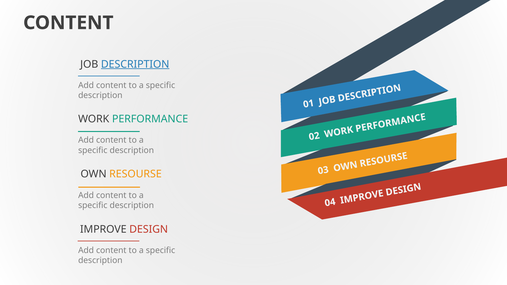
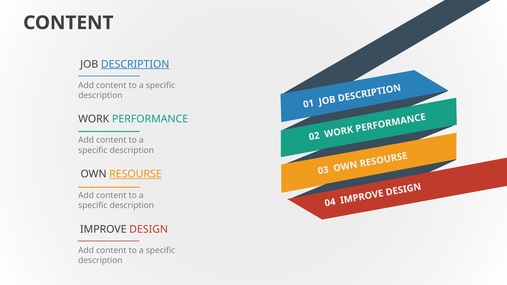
RESOURSE underline: none -> present
